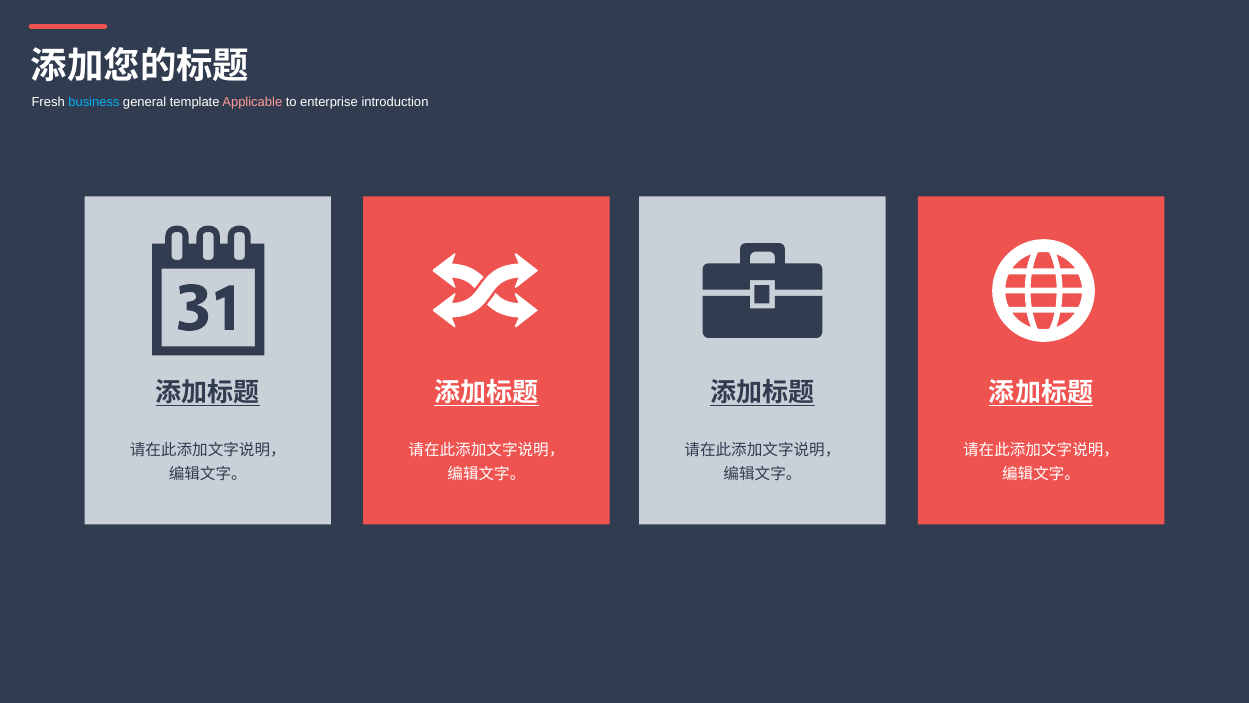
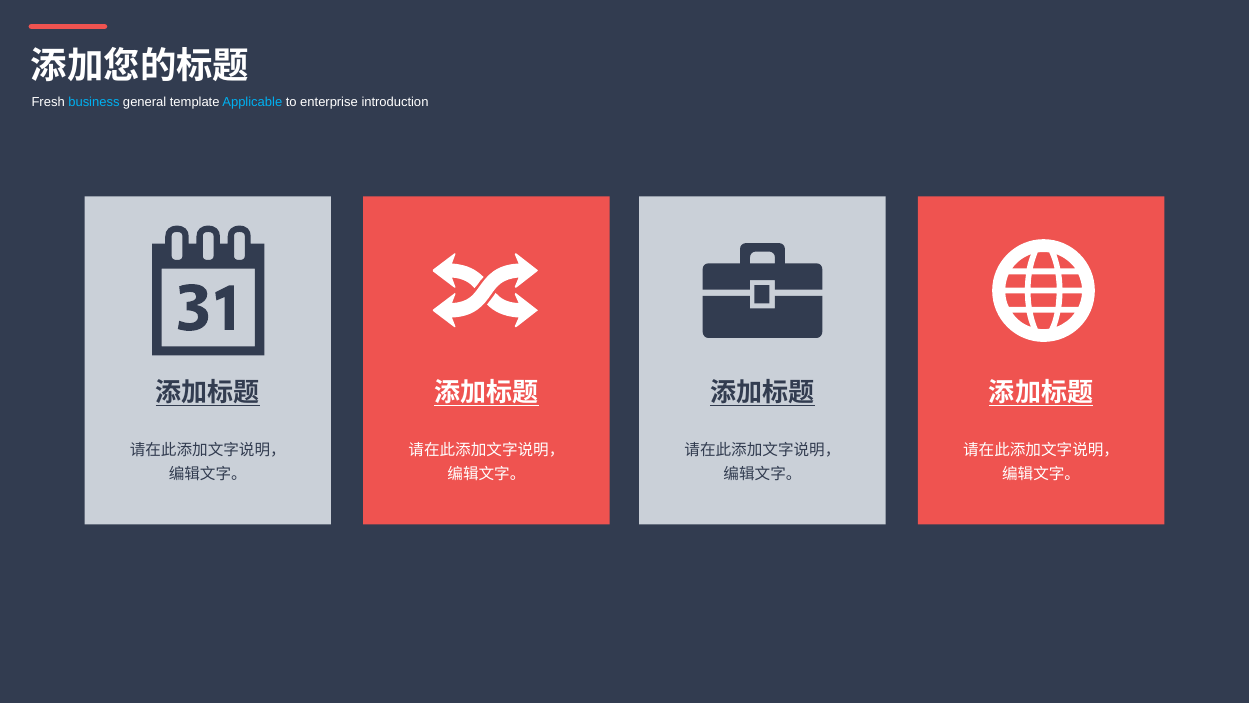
Applicable colour: pink -> light blue
